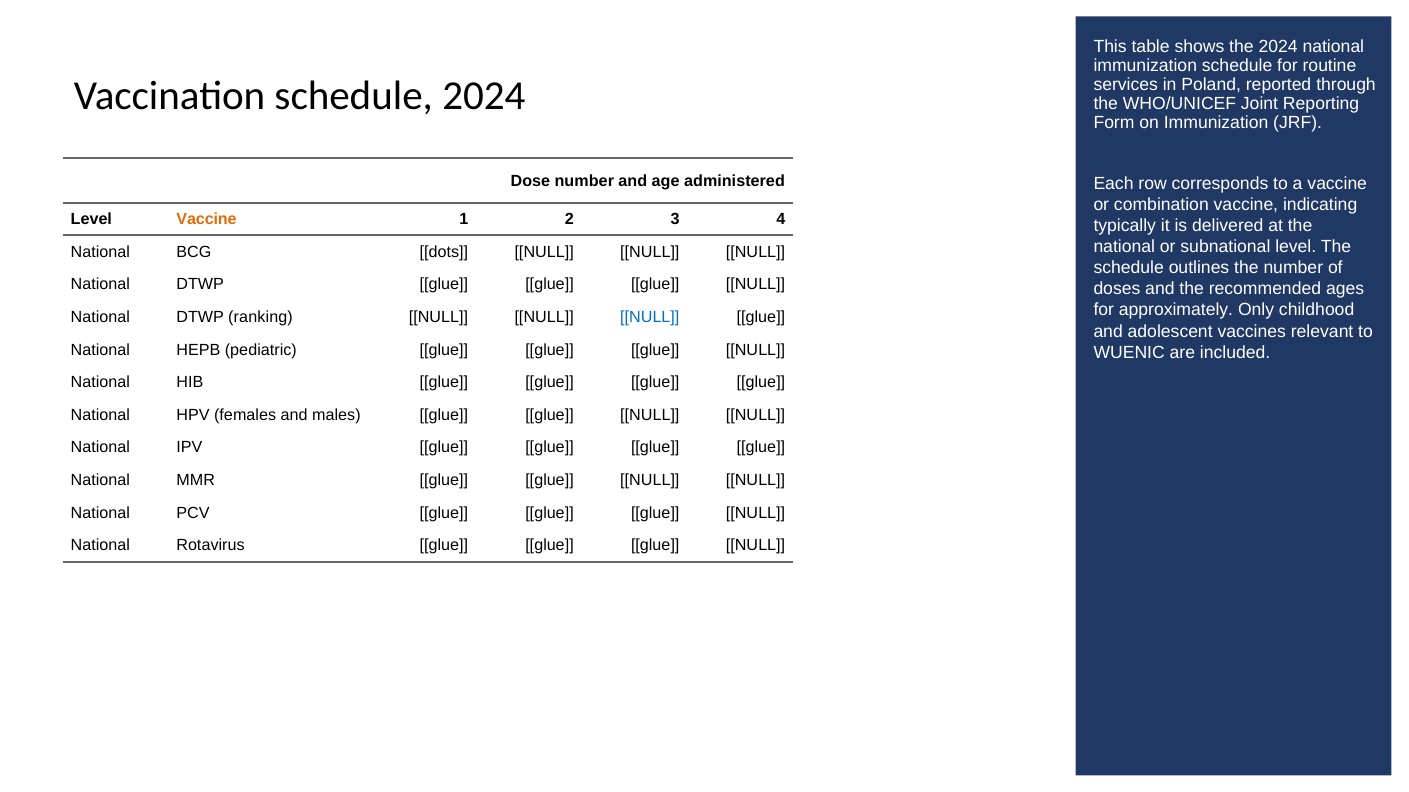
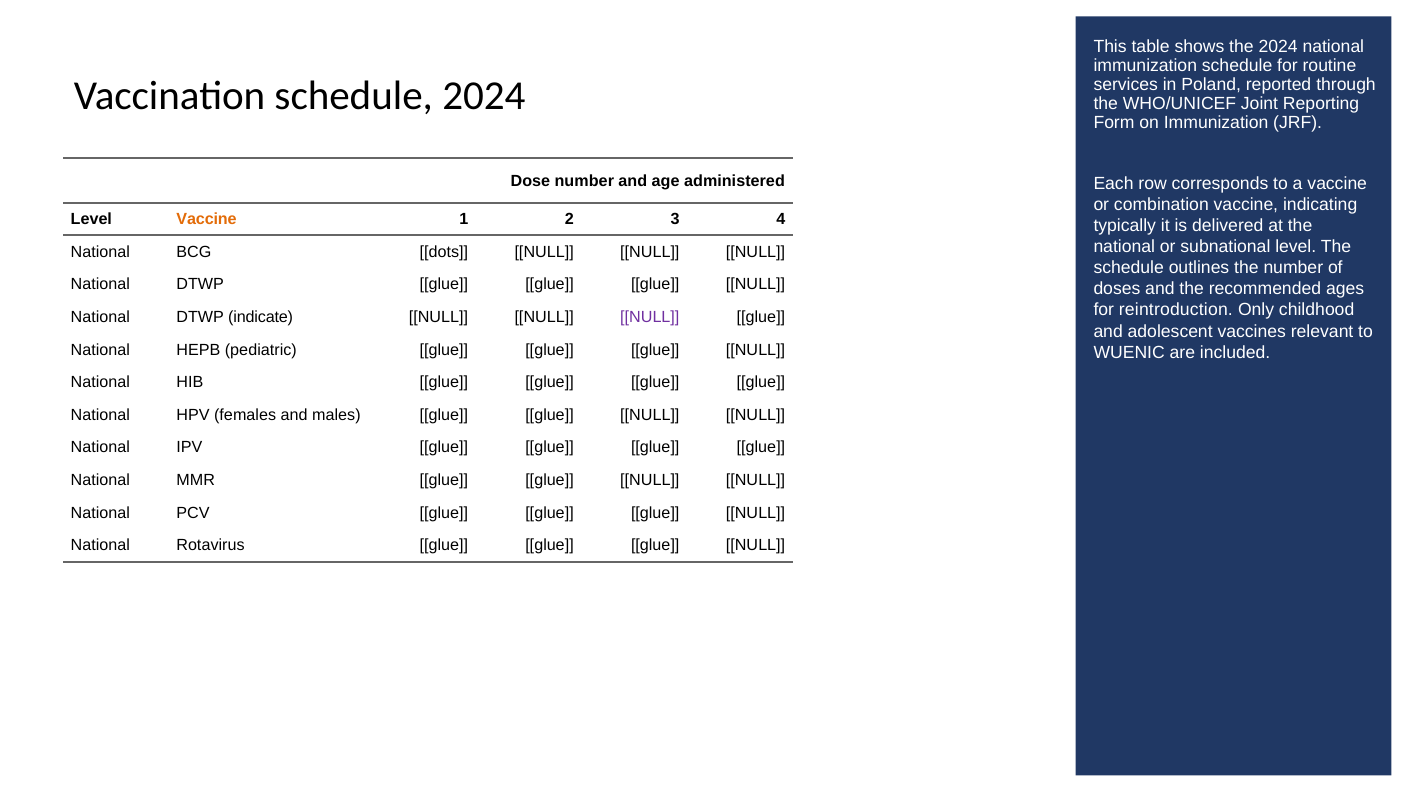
approximately: approximately -> reintroduction
ranking: ranking -> indicate
NULL at (650, 317) colour: blue -> purple
